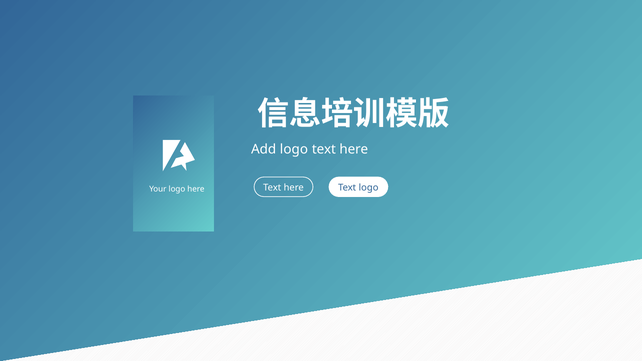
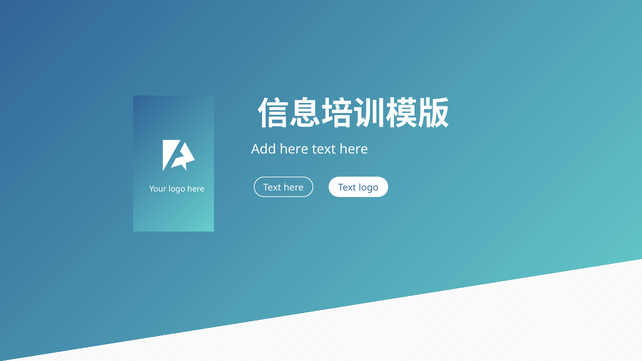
Add logo: logo -> here
